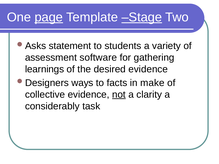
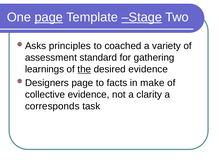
statement: statement -> principles
students: students -> coached
software: software -> standard
the underline: none -> present
ways at (82, 83): ways -> page
not underline: present -> none
considerably: considerably -> corresponds
